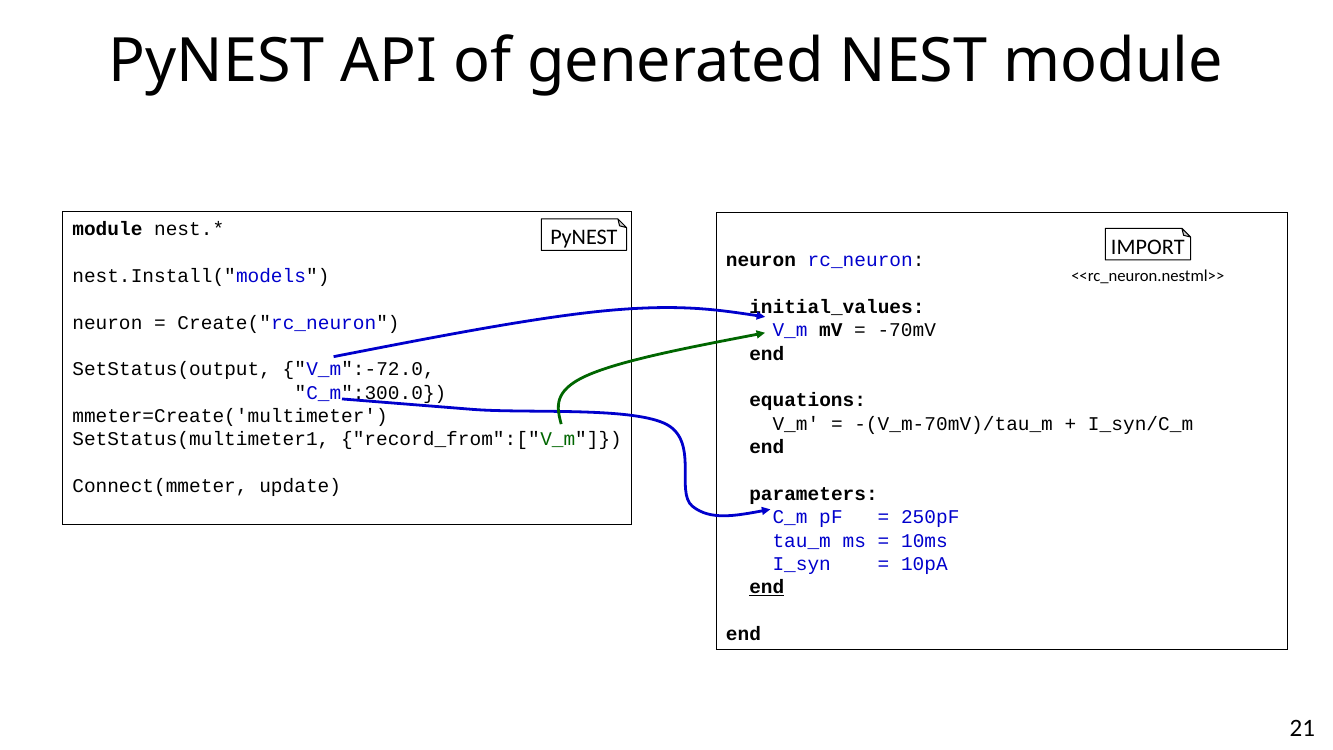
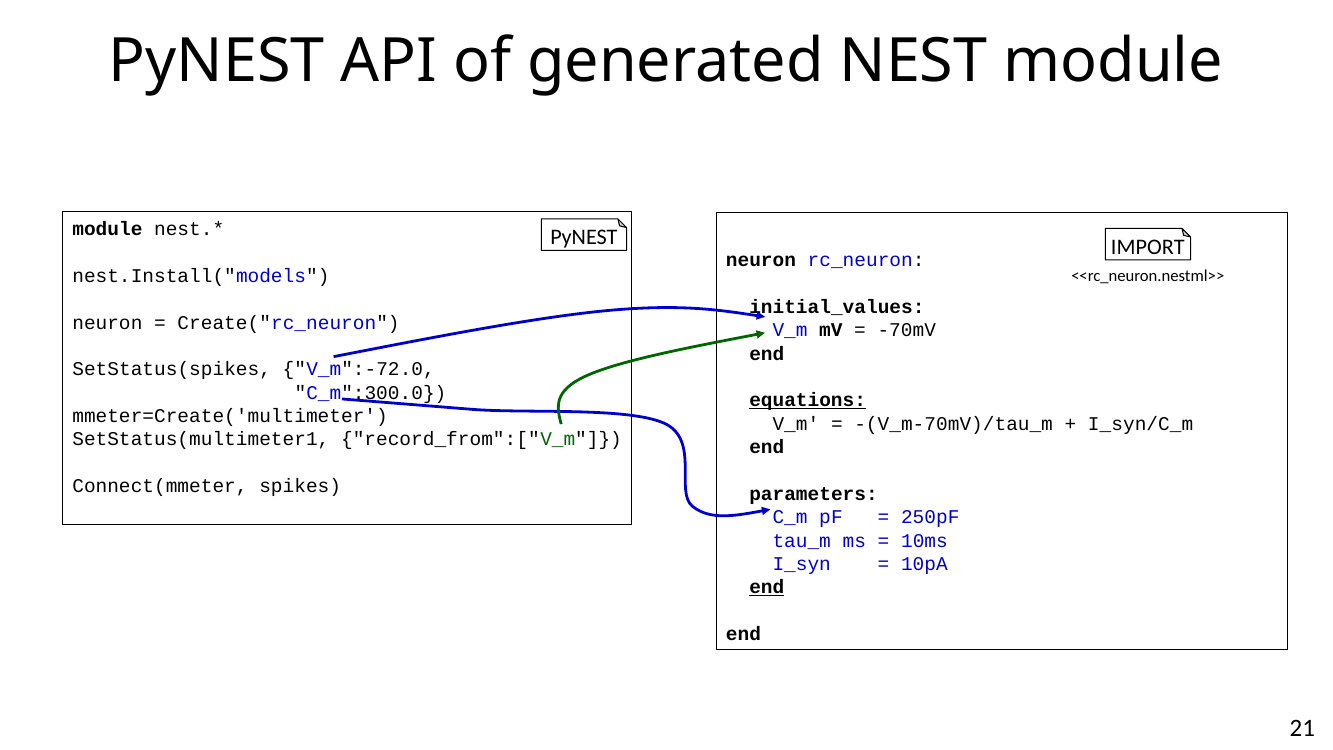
SetStatus(output: SetStatus(output -> SetStatus(spikes
equations underline: none -> present
update: update -> spikes
